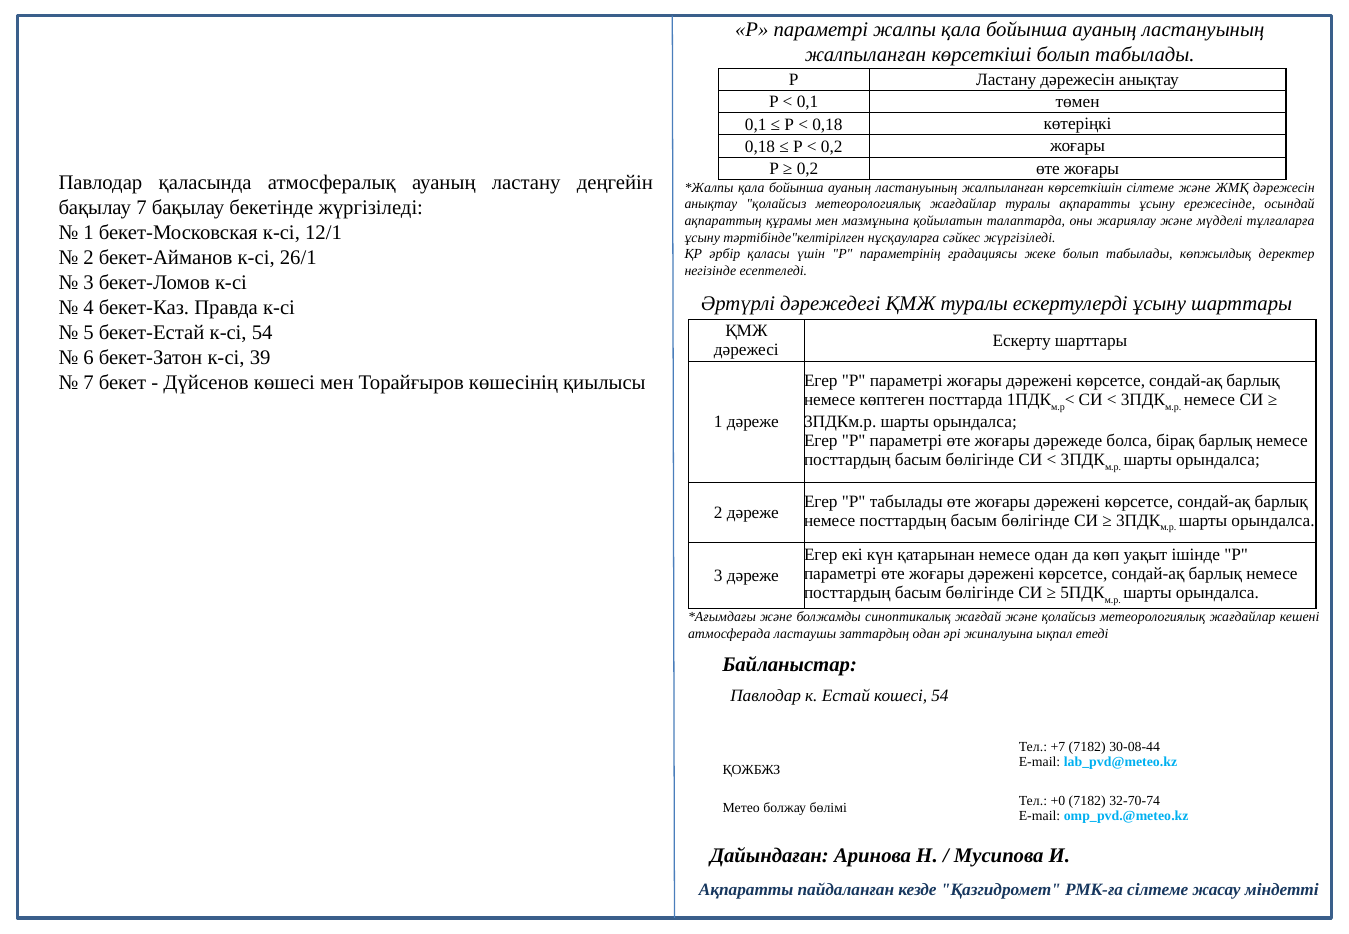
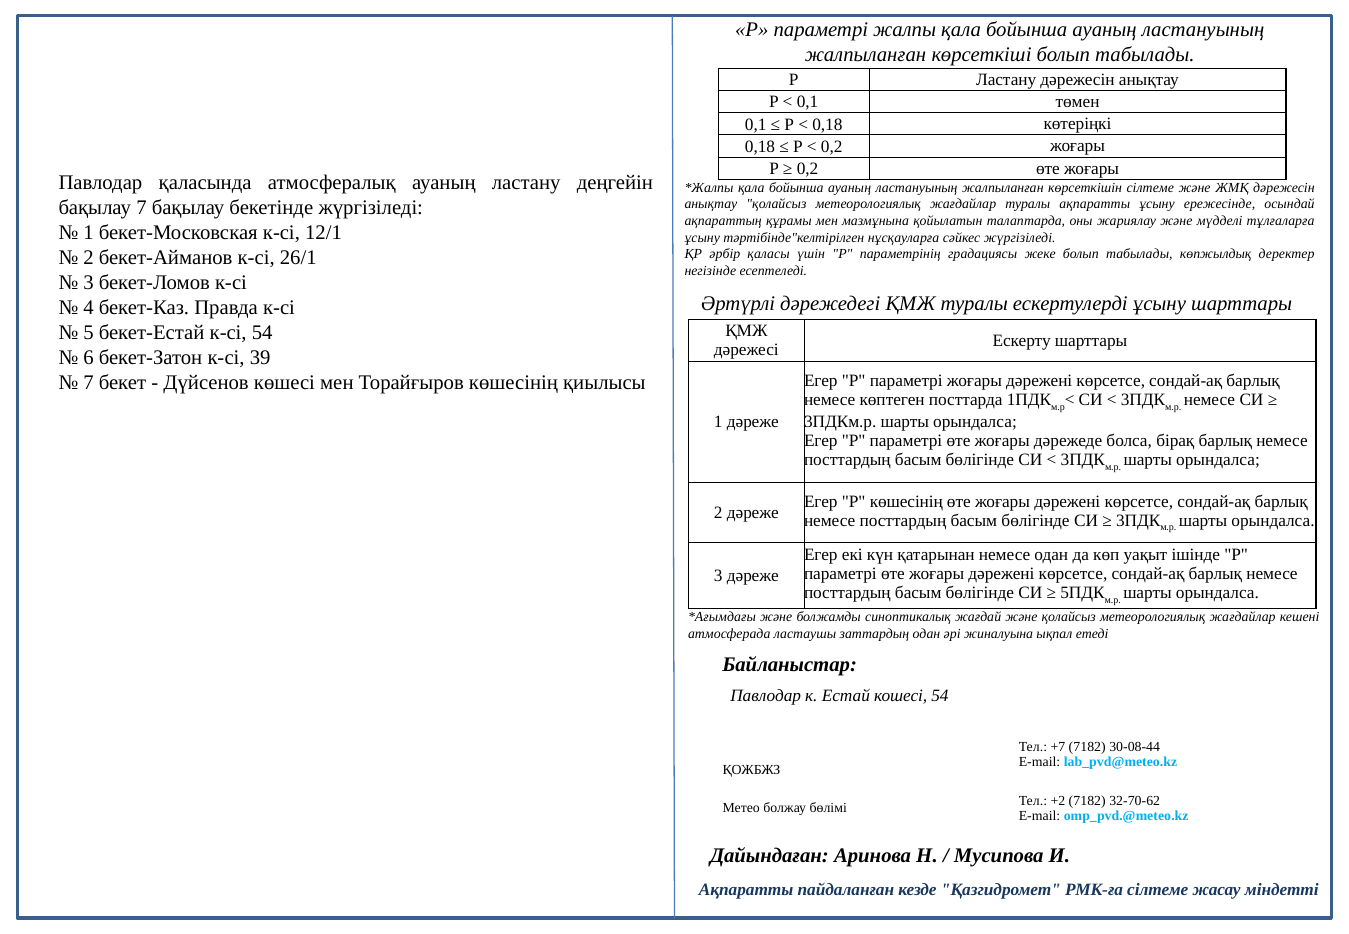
Р табылады: табылады -> көшесінің
+0: +0 -> +2
32-70-74: 32-70-74 -> 32-70-62
